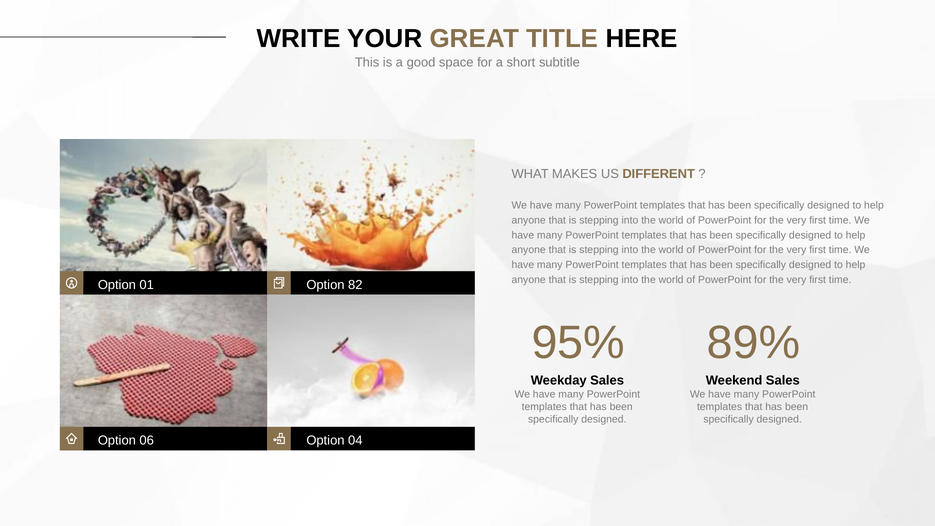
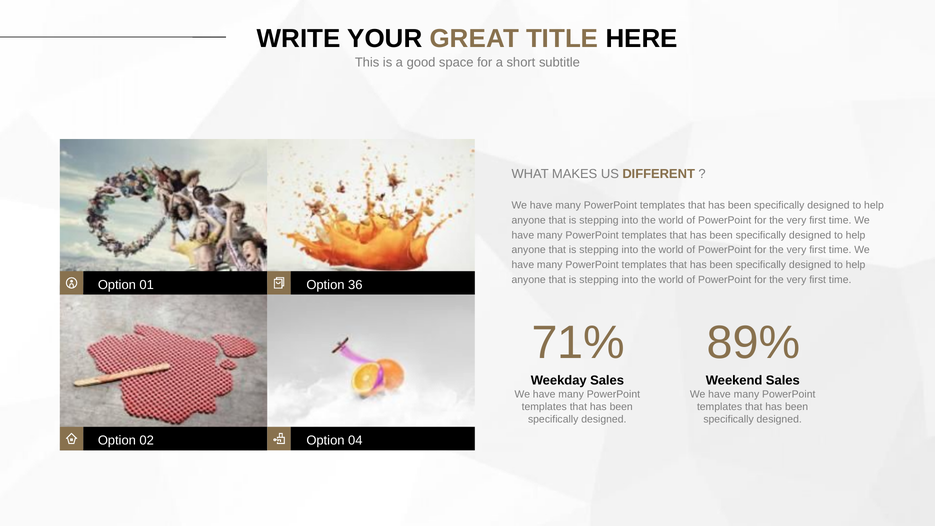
82: 82 -> 36
95%: 95% -> 71%
06: 06 -> 02
